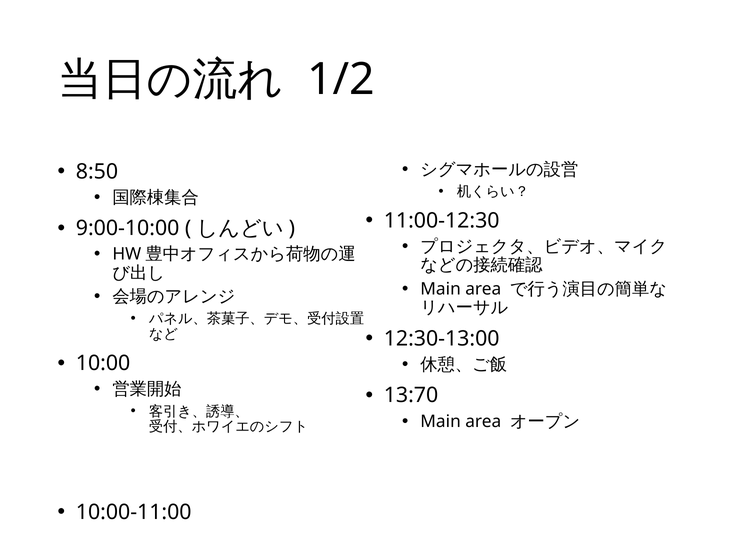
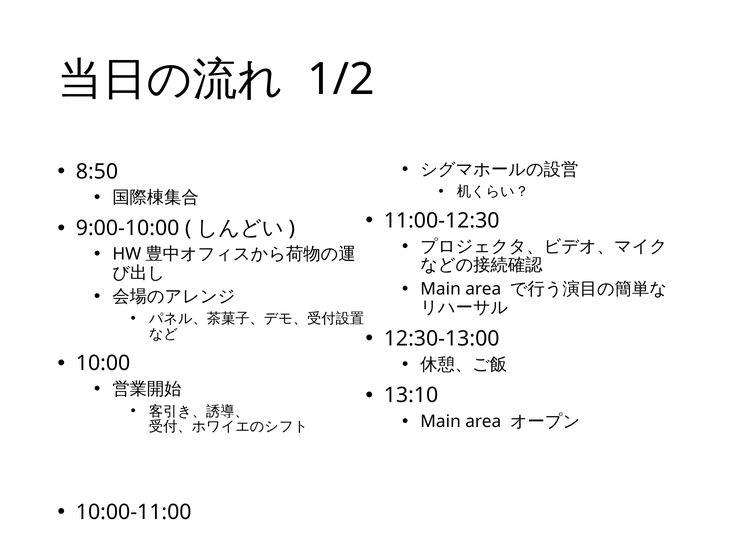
13:70: 13:70 -> 13:10
